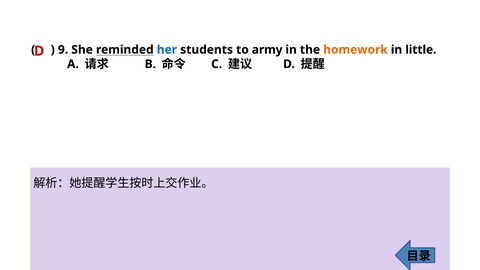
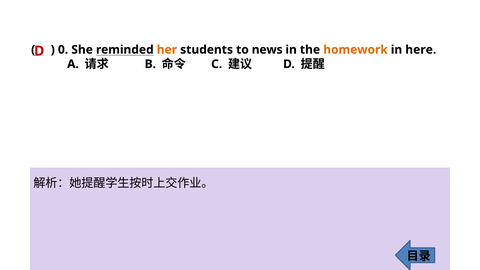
9: 9 -> 0
her colour: blue -> orange
army: army -> news
little: little -> here
